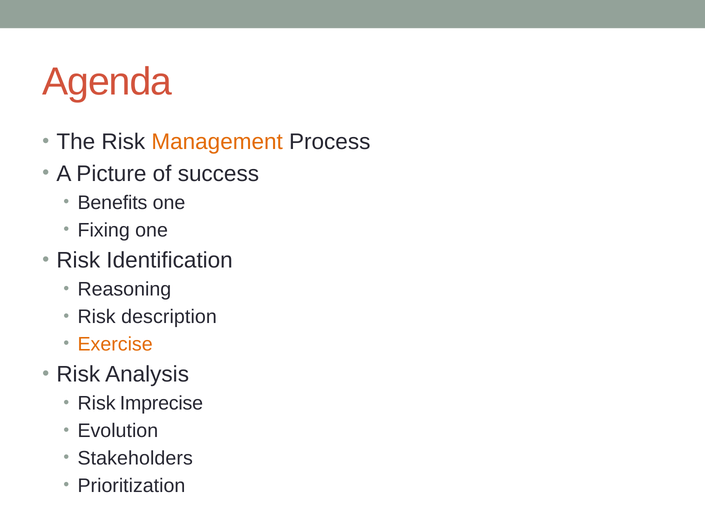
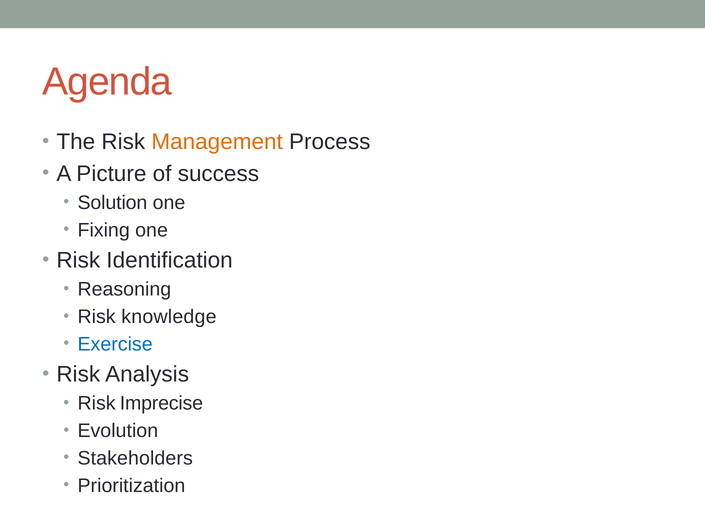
Benefits: Benefits -> Solution
description: description -> knowledge
Exercise colour: orange -> blue
